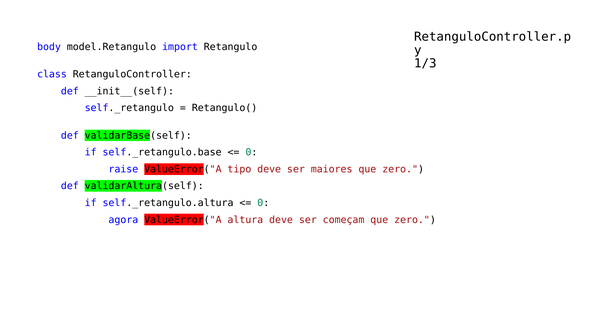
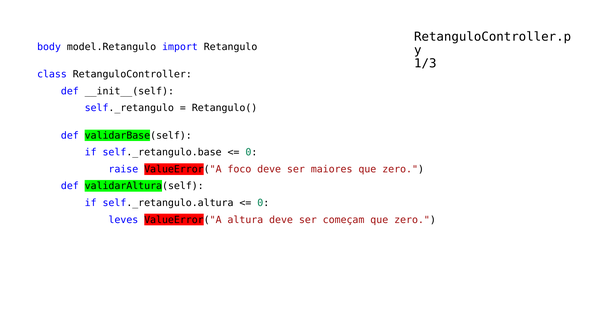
tipo: tipo -> foco
agora: agora -> leves
